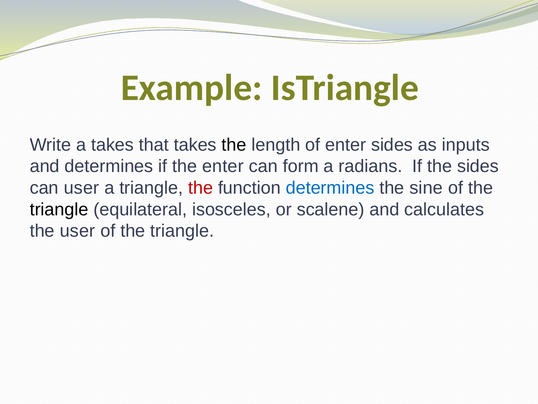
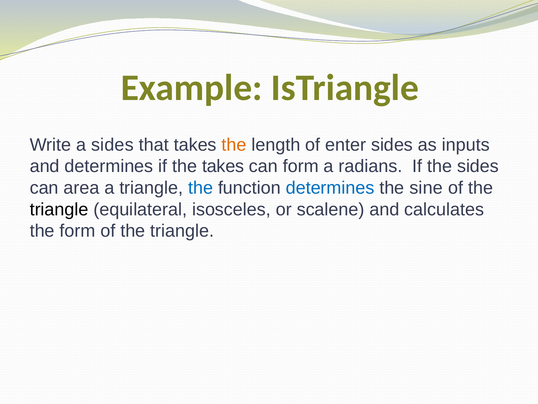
a takes: takes -> sides
the at (234, 145) colour: black -> orange
the enter: enter -> takes
can user: user -> area
the at (201, 188) colour: red -> blue
the user: user -> form
